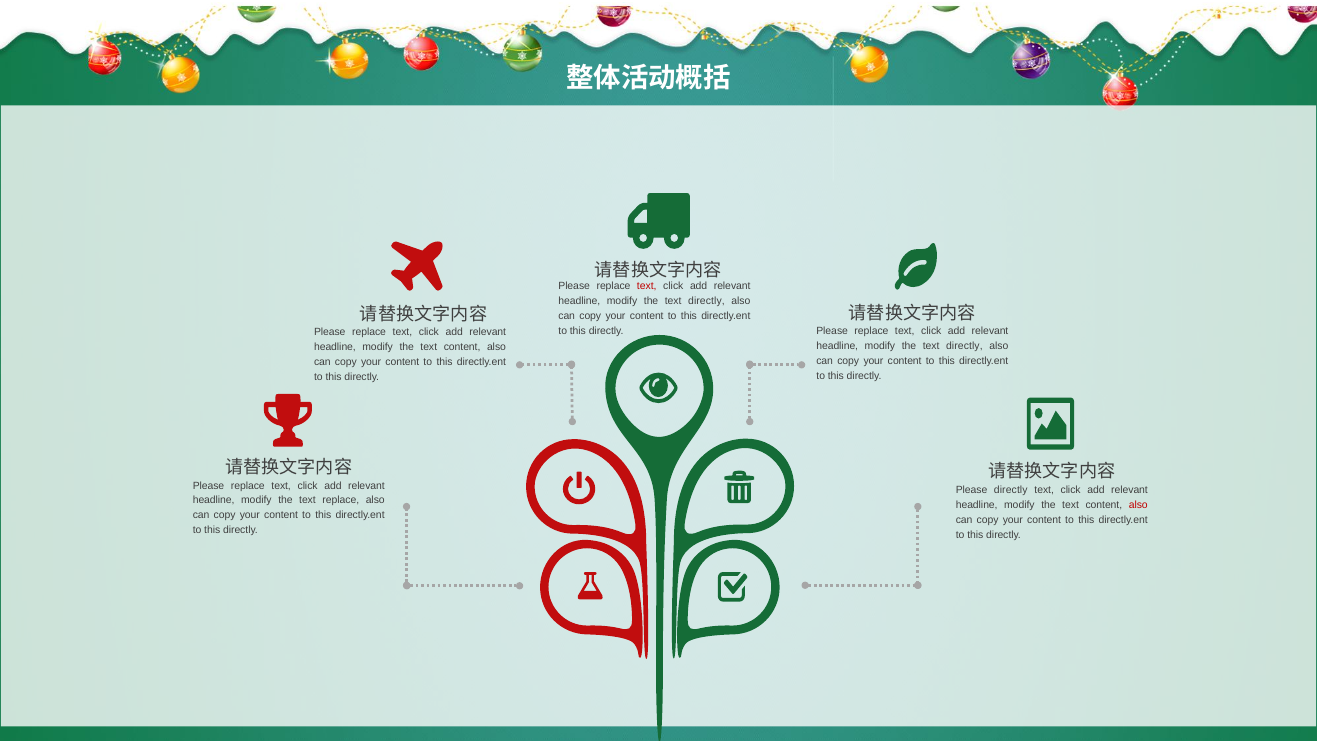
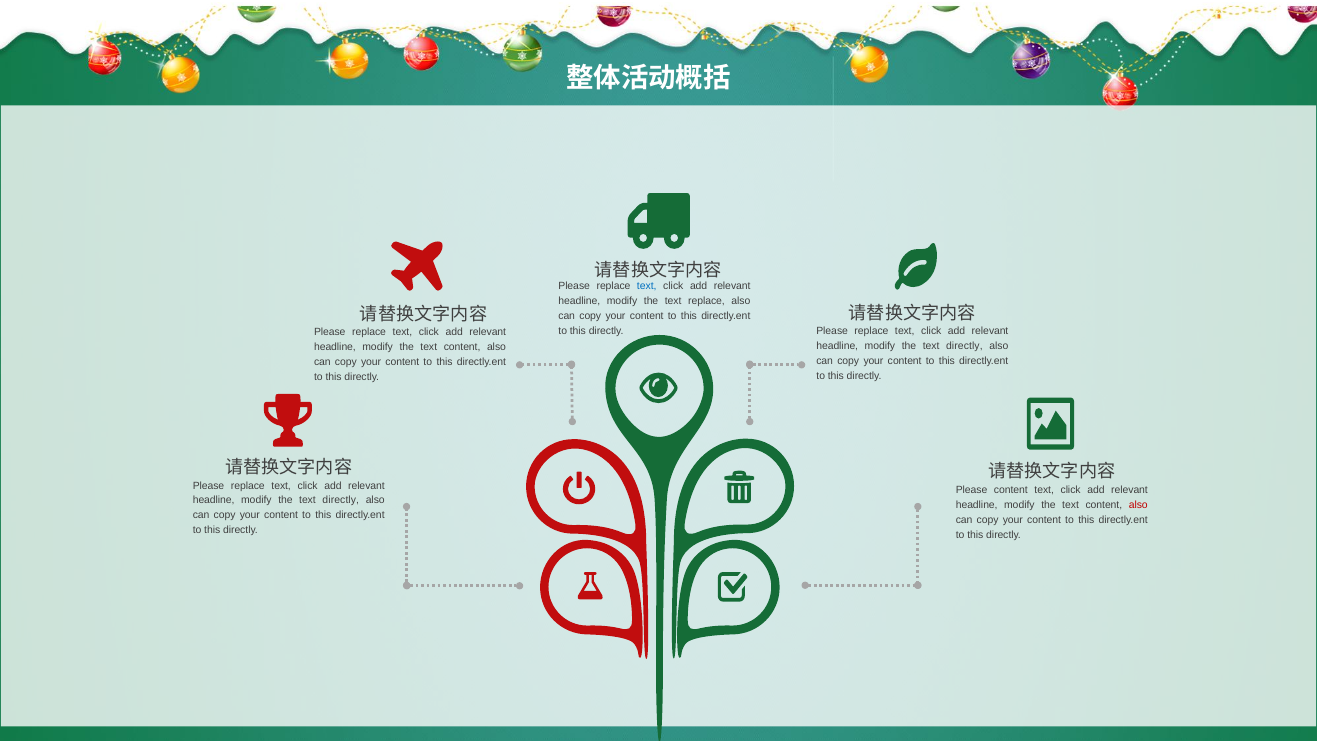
text at (647, 286) colour: red -> blue
directly at (706, 301): directly -> replace
Please directly: directly -> content
replace at (341, 500): replace -> directly
